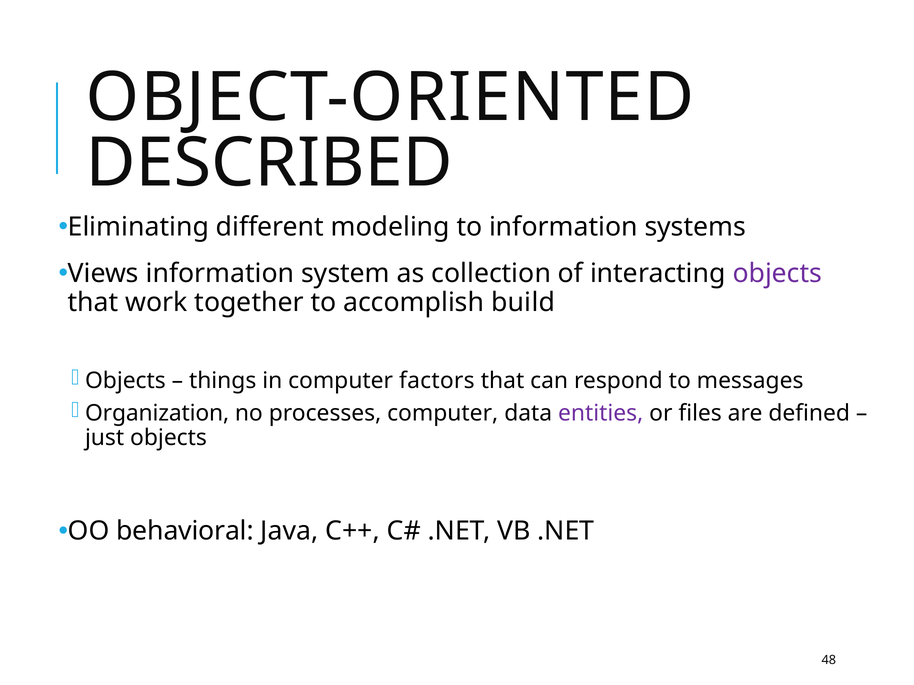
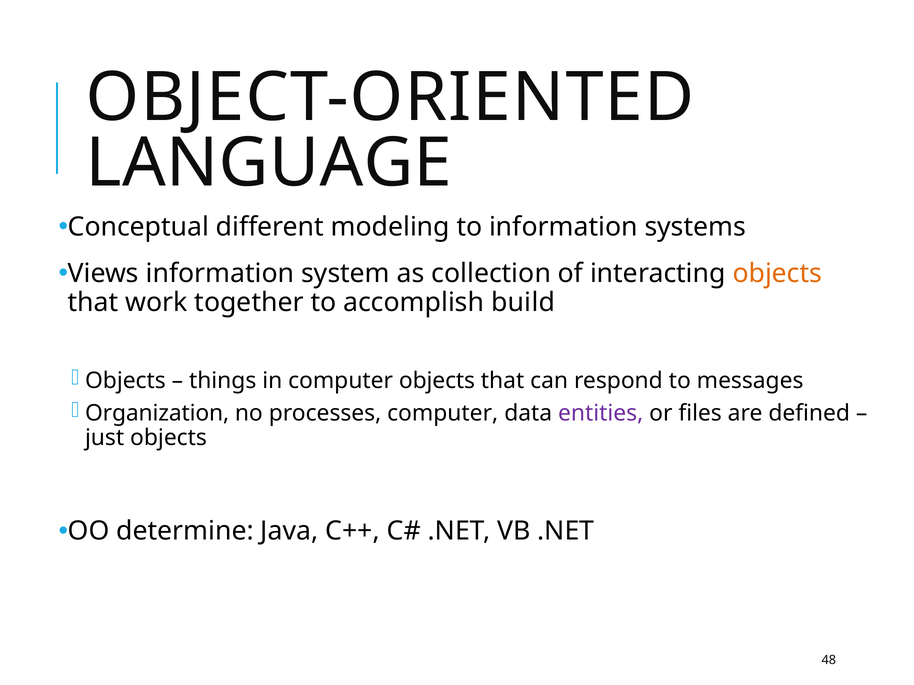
DESCRIBED: DESCRIBED -> LANGUAGE
Eliminating: Eliminating -> Conceptual
objects at (777, 274) colour: purple -> orange
computer factors: factors -> objects
behavioral: behavioral -> determine
